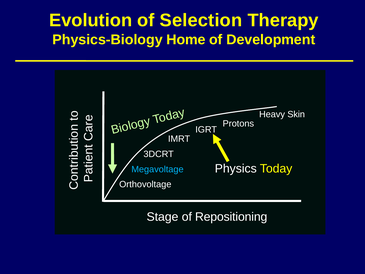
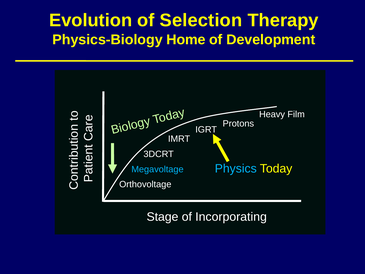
Skin: Skin -> Film
Physics colour: white -> light blue
Repositioning: Repositioning -> Incorporating
